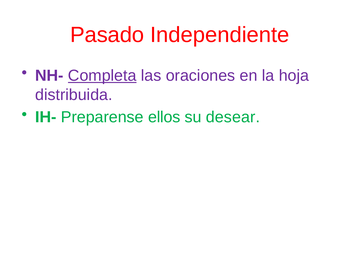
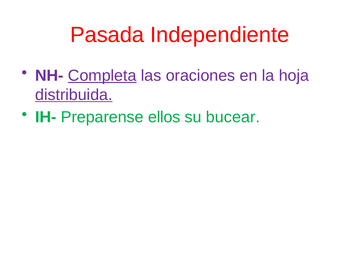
Pasado: Pasado -> Pasada
distribuida underline: none -> present
desear: desear -> bucear
